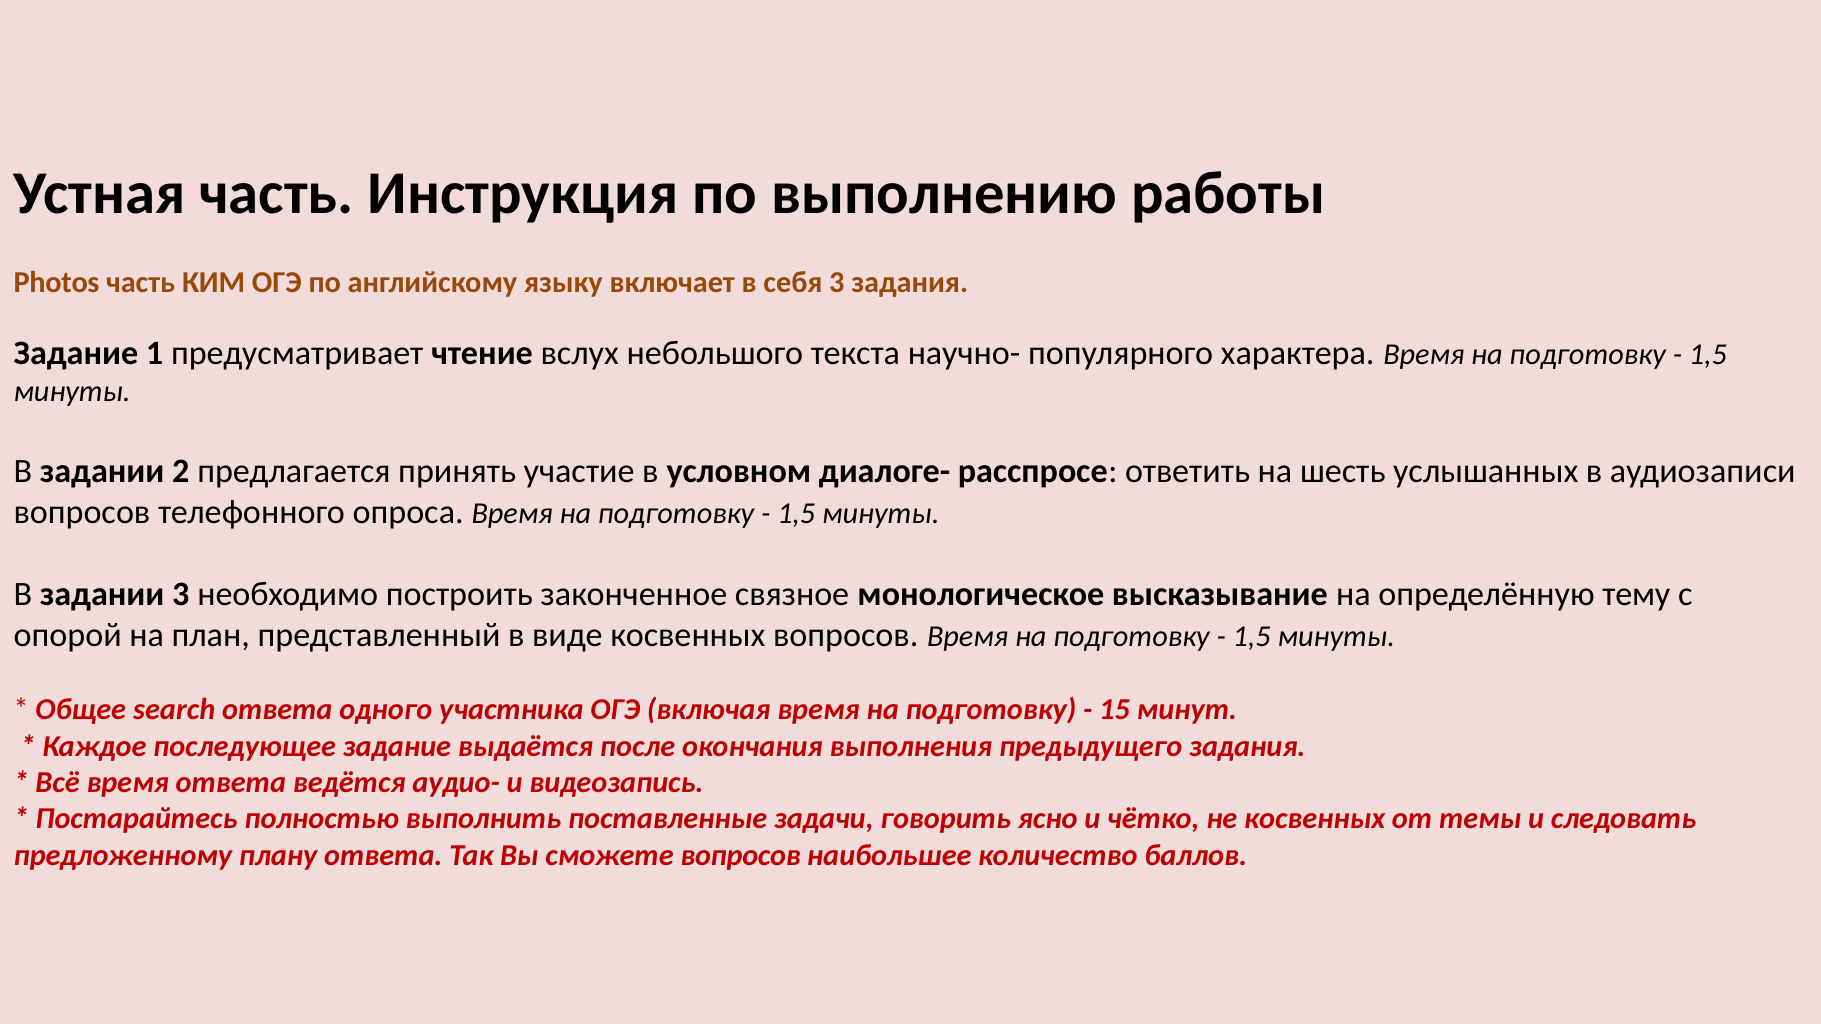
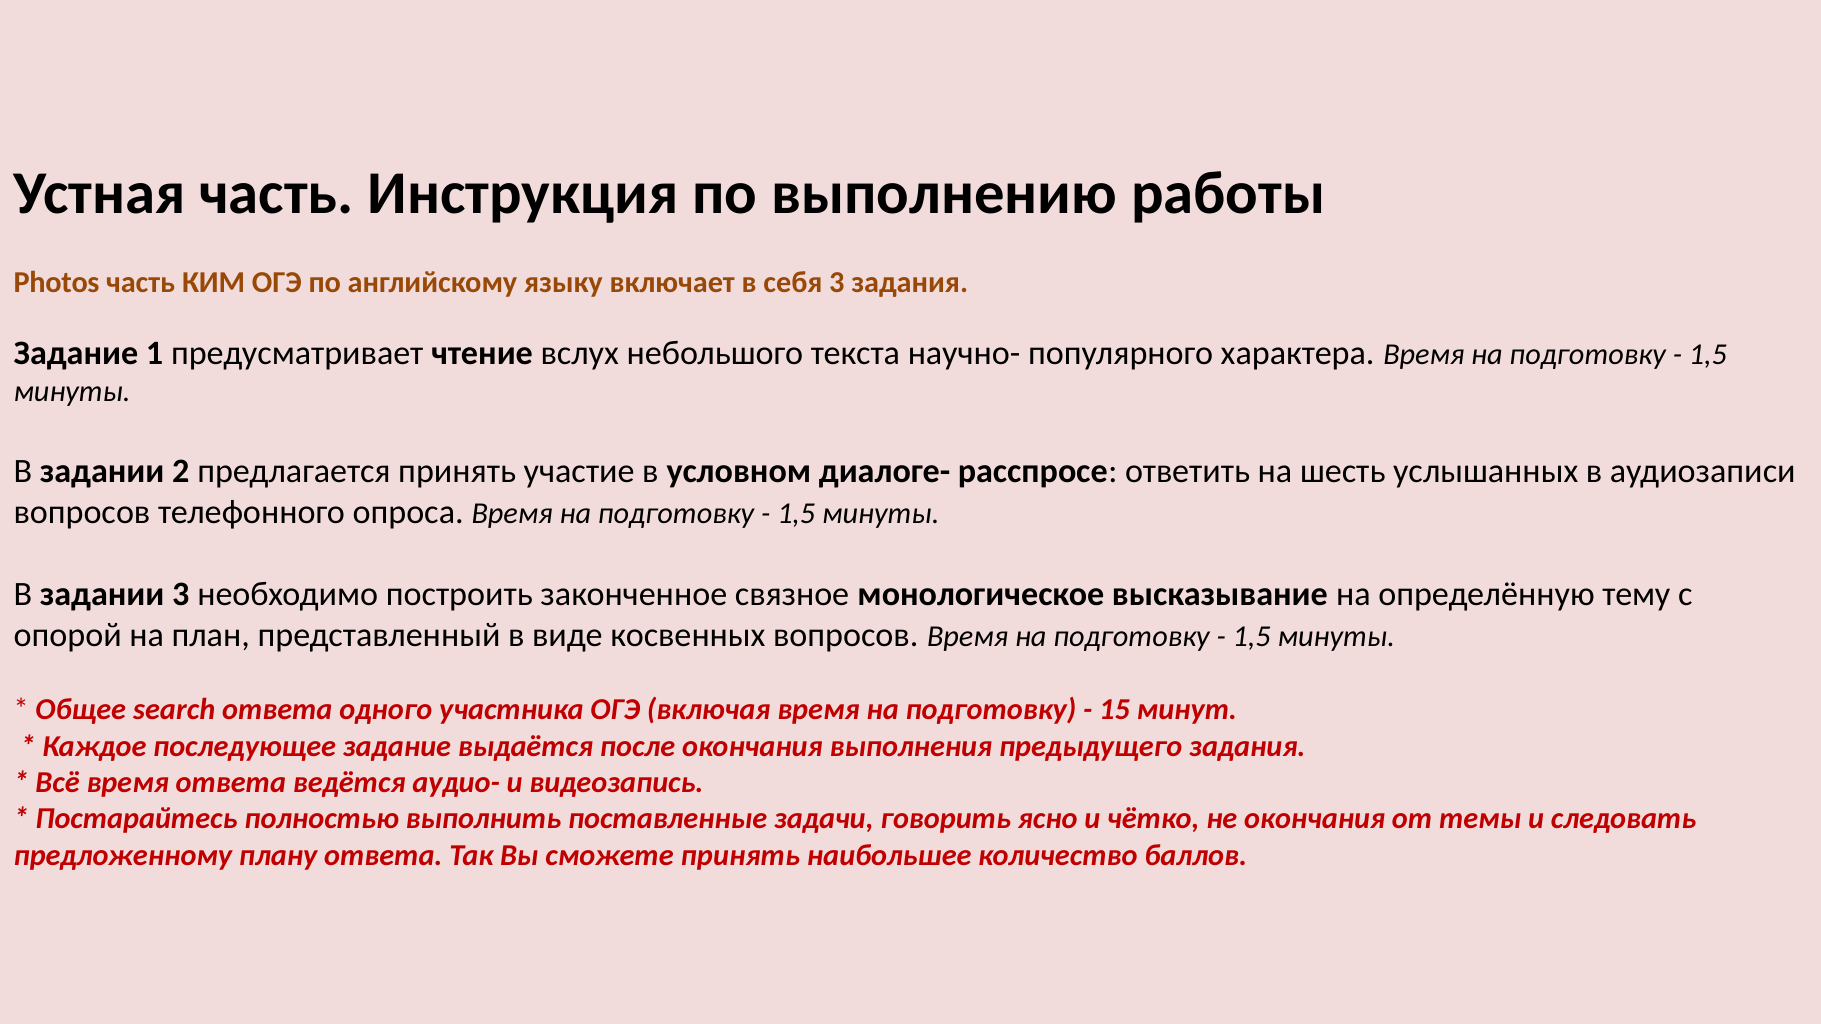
не косвенных: косвенных -> окончания
сможете вопросов: вопросов -> принять
